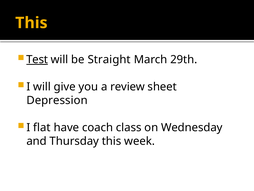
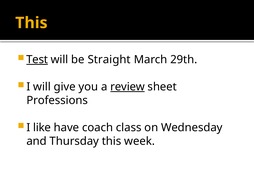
review underline: none -> present
Depression: Depression -> Professions
flat: flat -> like
